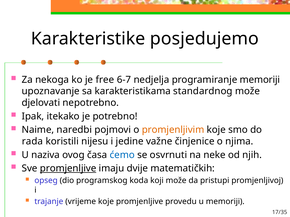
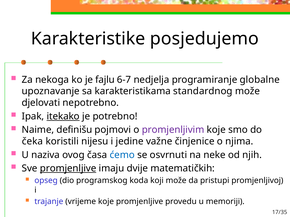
free: free -> fajlu
programiranje memoriji: memoriji -> globalne
itekako underline: none -> present
naredbi: naredbi -> definišu
promjenljivim colour: orange -> purple
rada: rada -> čeka
